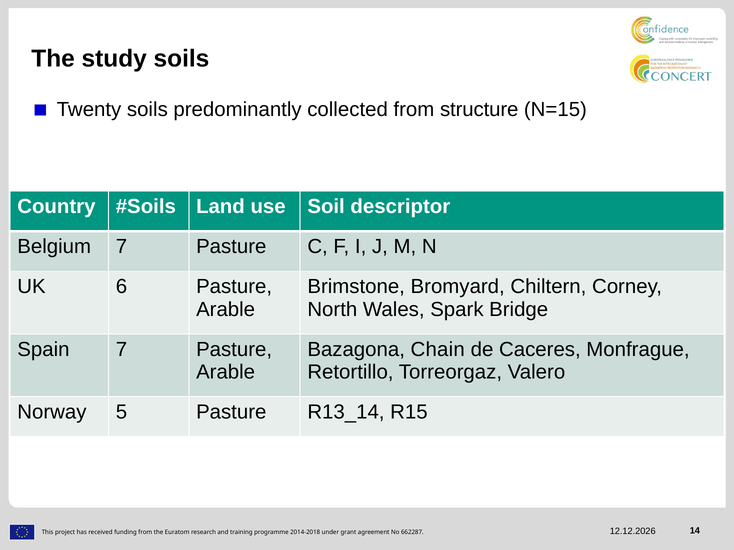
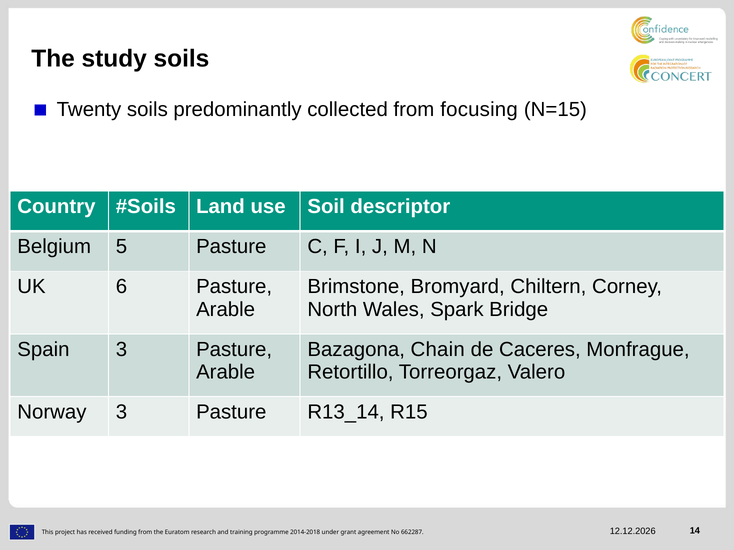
structure: structure -> focusing
Belgium 7: 7 -> 5
Spain 7: 7 -> 3
Norway 5: 5 -> 3
